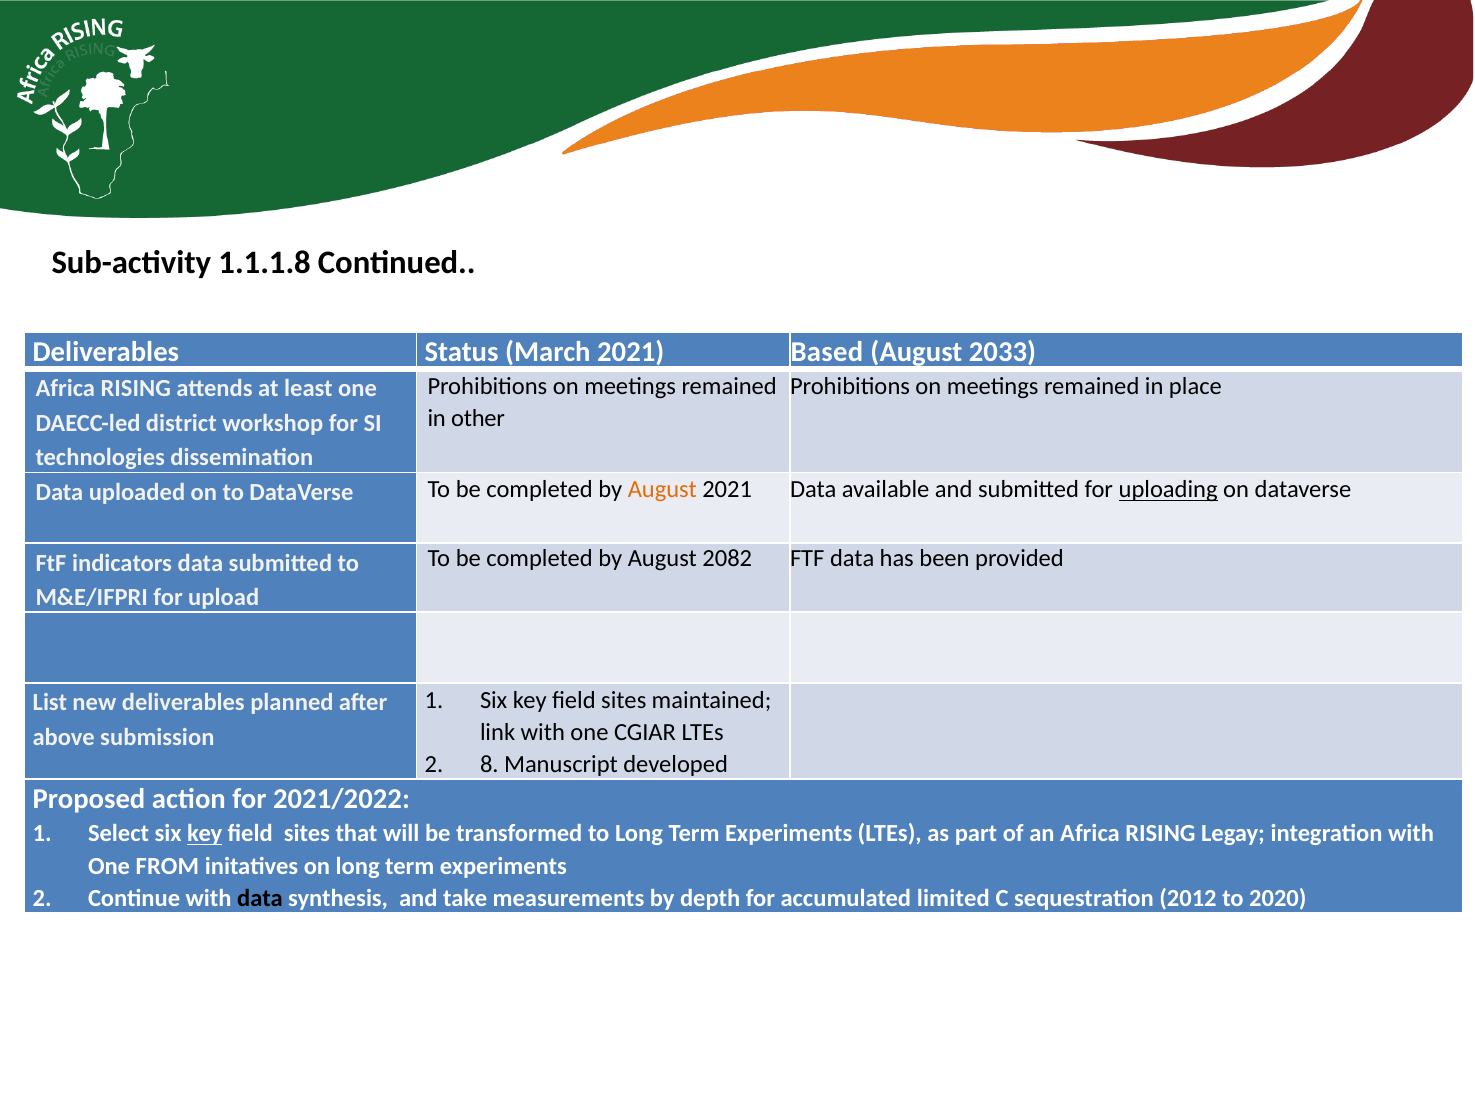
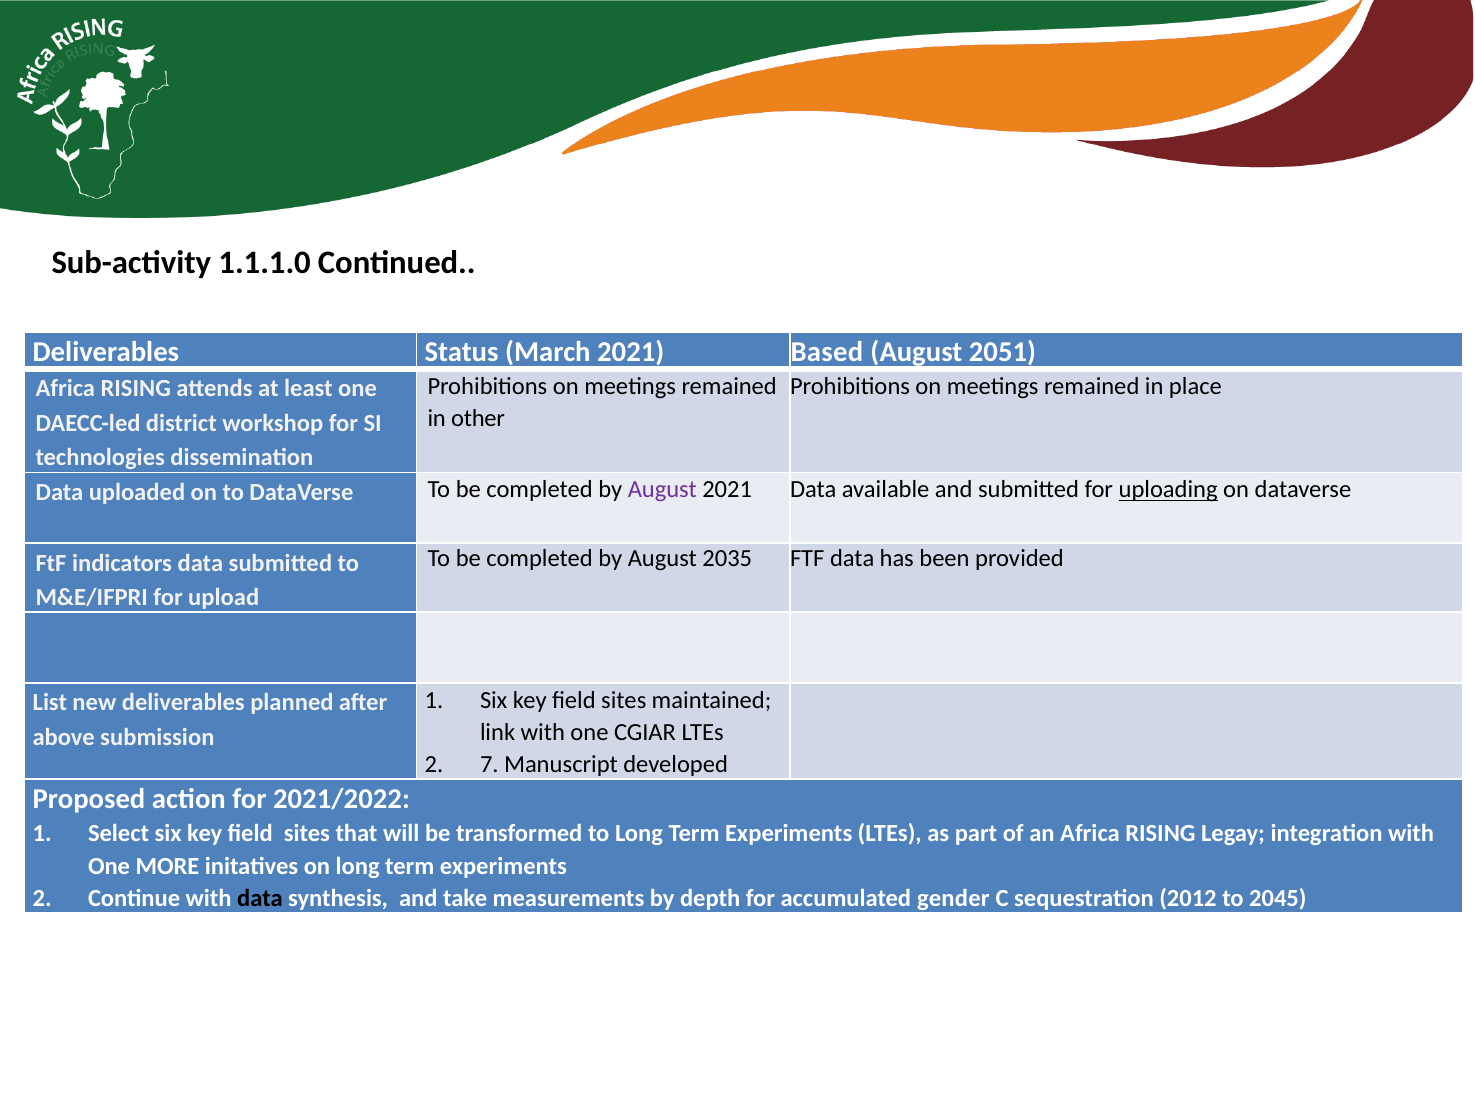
1.1.1.8: 1.1.1.8 -> 1.1.1.0
2033: 2033 -> 2051
August at (662, 490) colour: orange -> purple
2082: 2082 -> 2035
8: 8 -> 7
key at (205, 834) underline: present -> none
FROM: FROM -> MORE
limited: limited -> gender
2020: 2020 -> 2045
